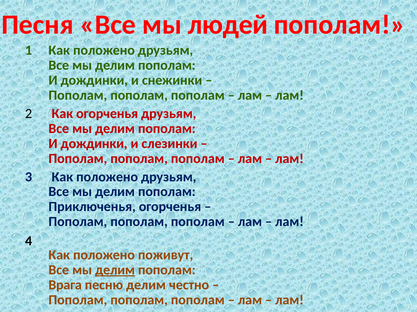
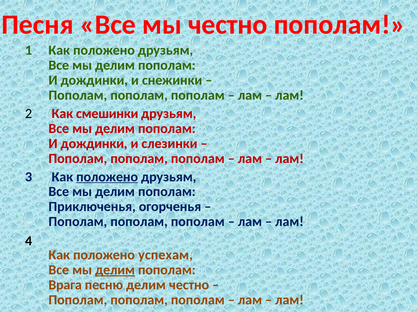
мы людей: людей -> честно
Как огорченья: огорченья -> смешинки
положено at (107, 177) underline: none -> present
поживут: поживут -> успехам
